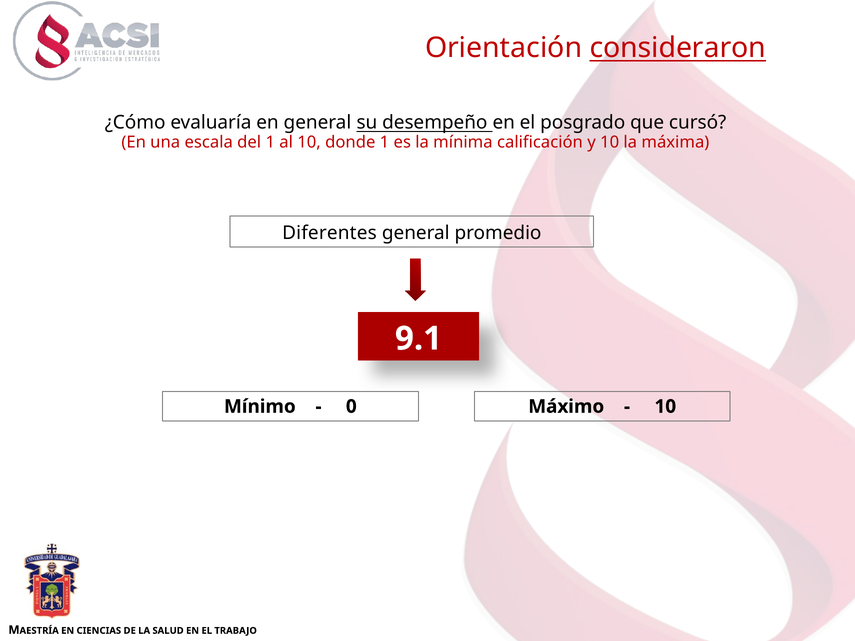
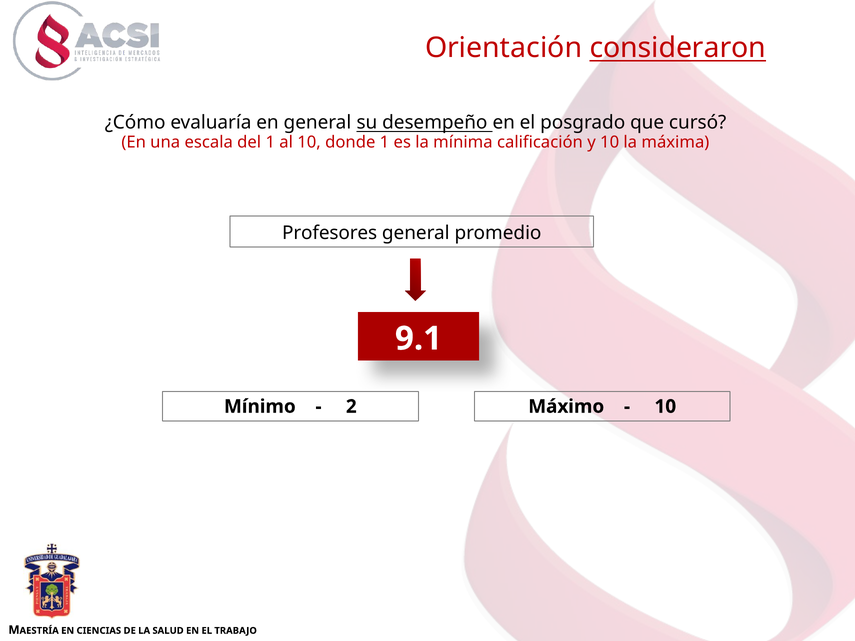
Diferentes: Diferentes -> Profesores
0: 0 -> 2
